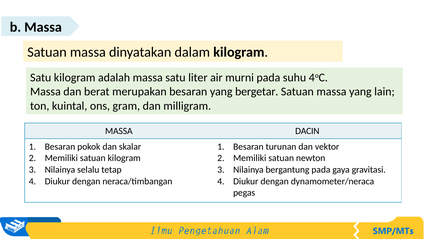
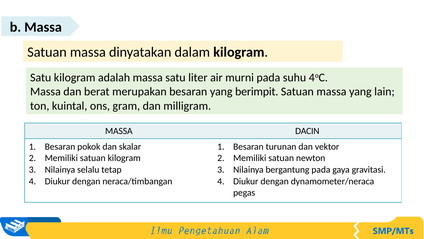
bergetar: bergetar -> berimpit
